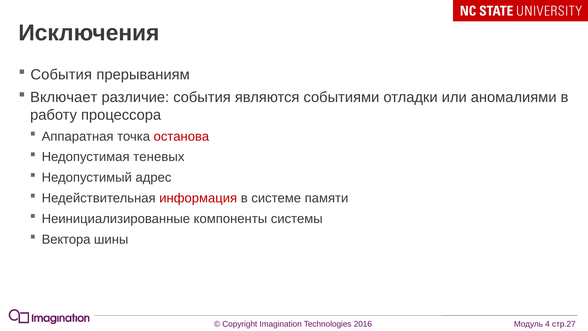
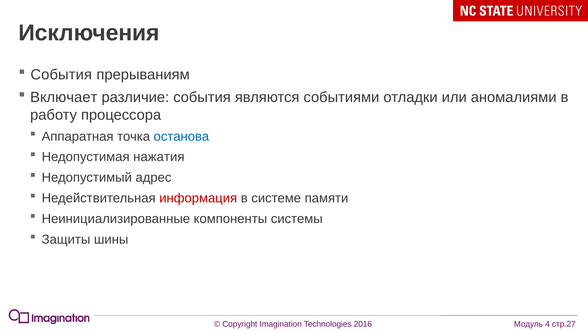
останова colour: red -> blue
теневых: теневых -> нажатия
Вектора: Вектора -> Защиты
